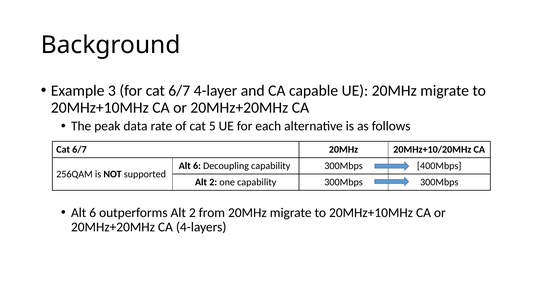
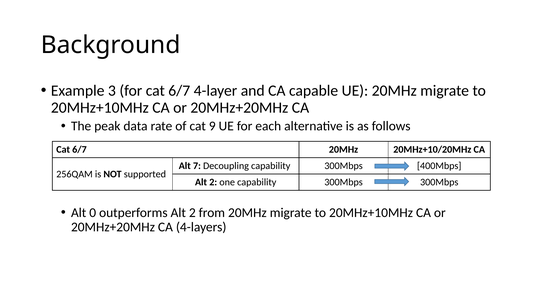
5: 5 -> 9
6 at (197, 166): 6 -> 7
6 at (93, 212): 6 -> 0
